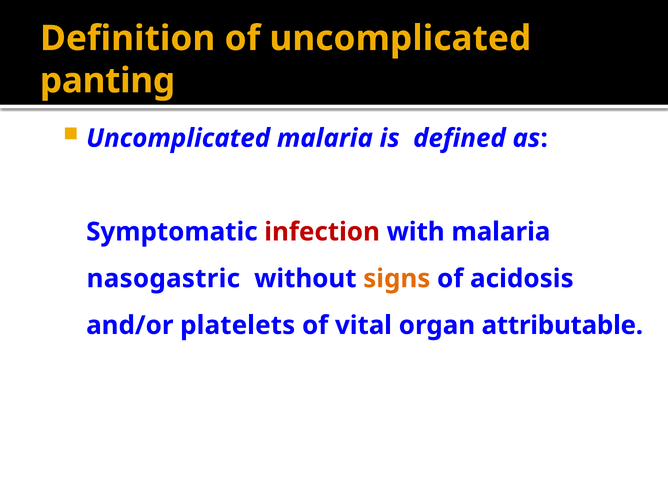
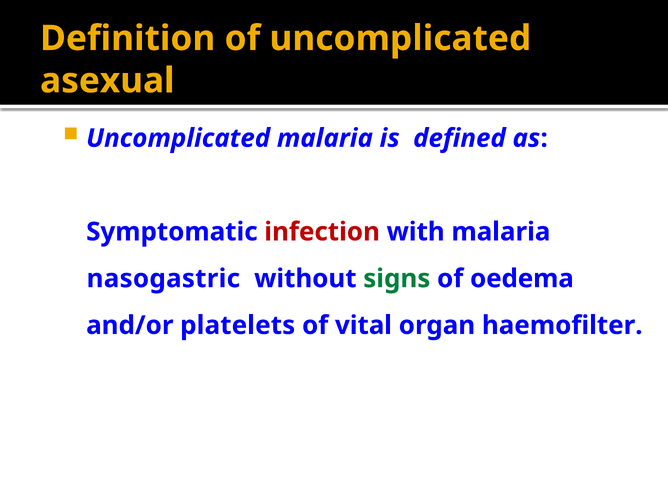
panting: panting -> asexual
signs colour: orange -> green
acidosis: acidosis -> oedema
attributable: attributable -> haemofilter
